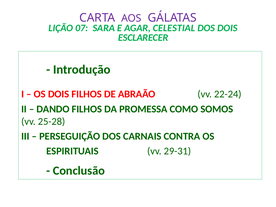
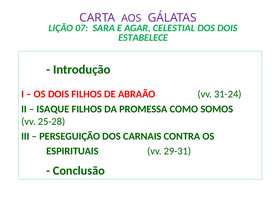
ESCLARECER: ESCLARECER -> ESTABELECE
22-24: 22-24 -> 31-24
DANDO: DANDO -> ISAQUE
